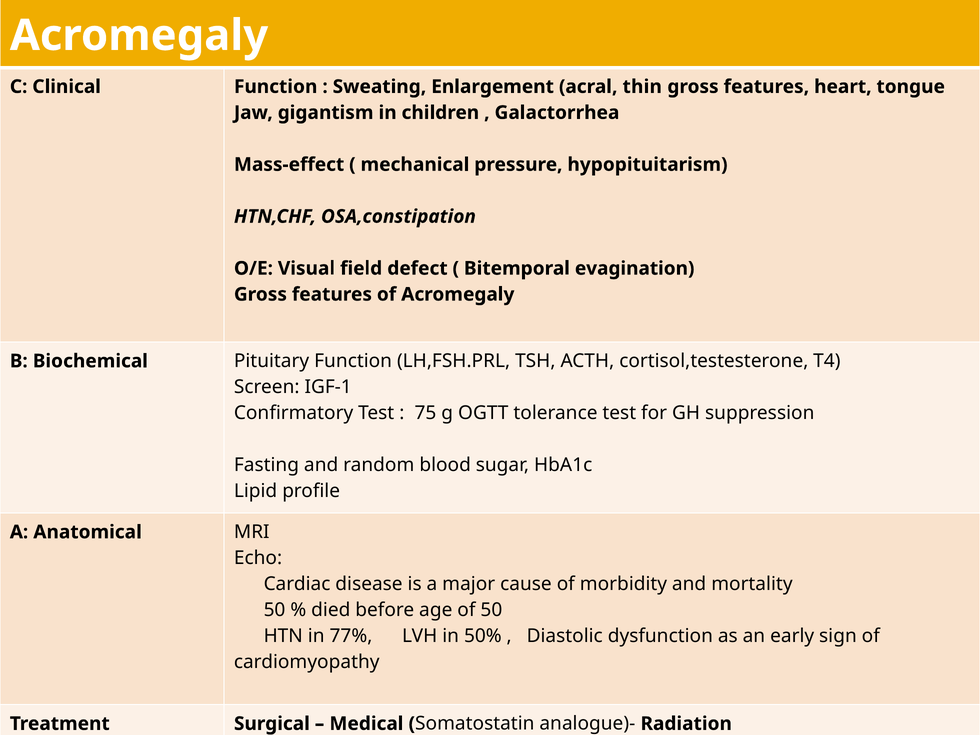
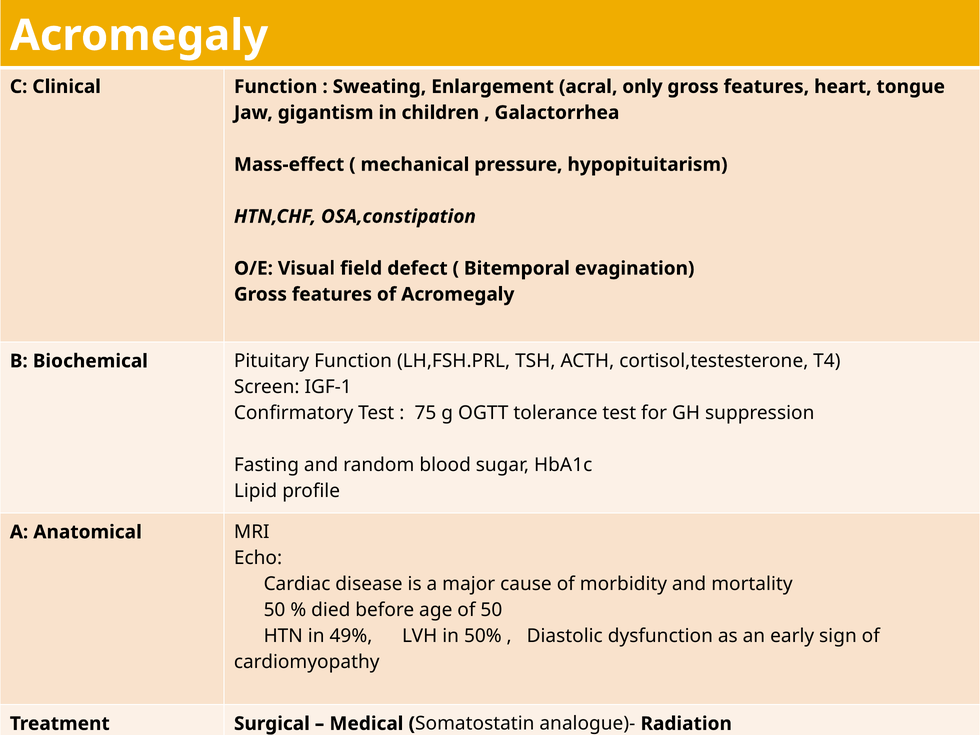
thin: thin -> only
77%: 77% -> 49%
